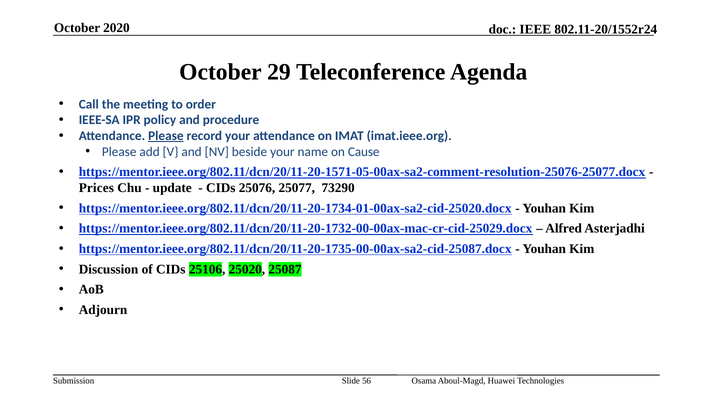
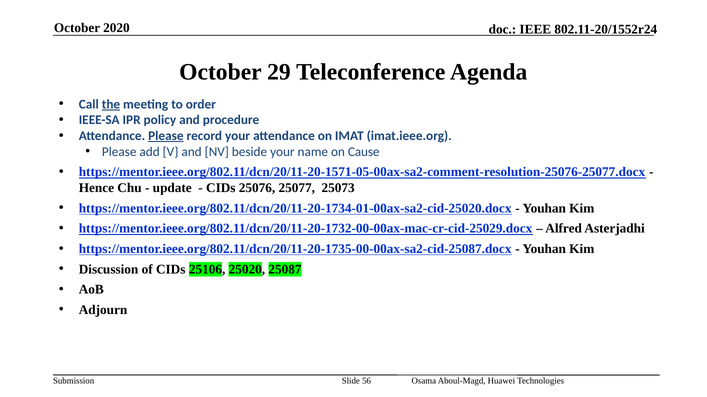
the underline: none -> present
Prices: Prices -> Hence
73290: 73290 -> 25073
